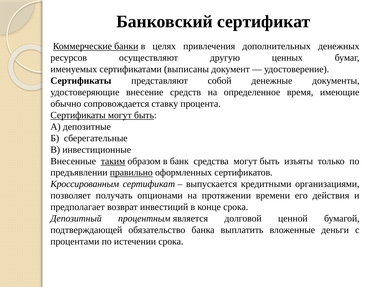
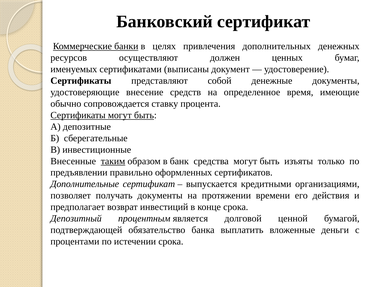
другую: другую -> должен
правильно underline: present -> none
Кроссированным: Кроссированным -> Дополнительные
получать опционами: опционами -> документы
